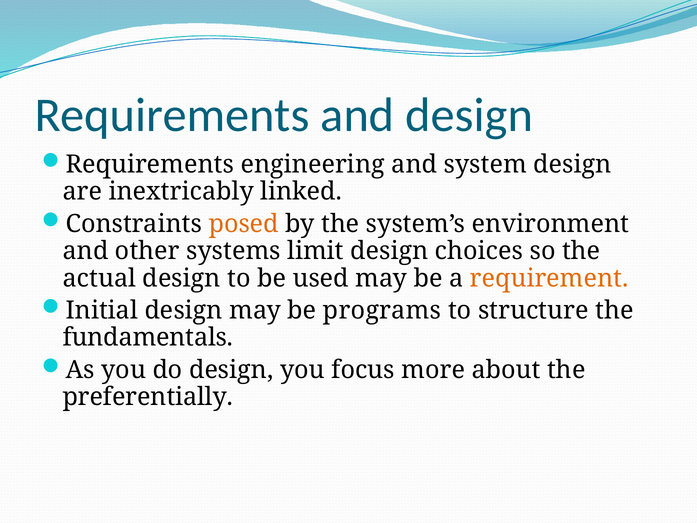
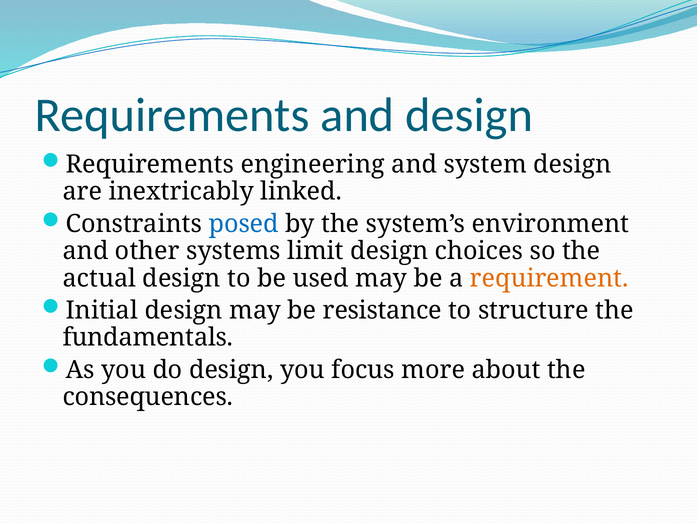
posed colour: orange -> blue
programs: programs -> resistance
preferentially: preferentially -> consequences
